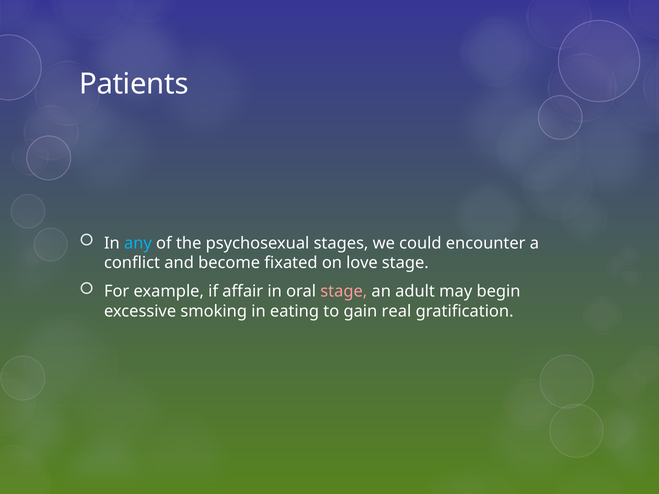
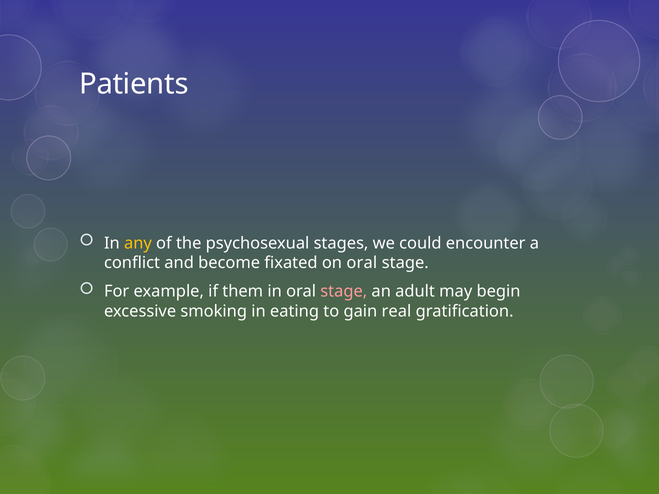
any colour: light blue -> yellow
on love: love -> oral
affair: affair -> them
